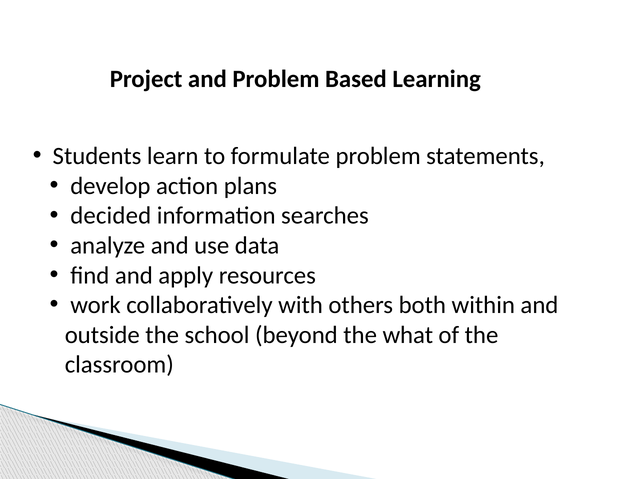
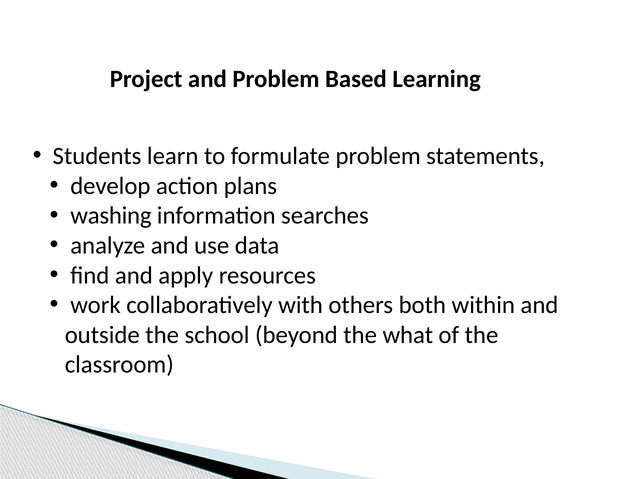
decided: decided -> washing
